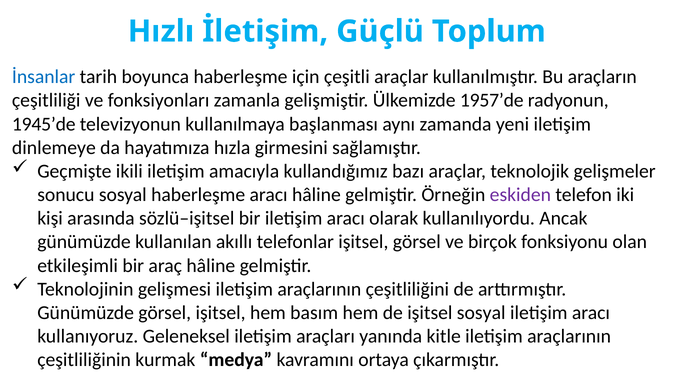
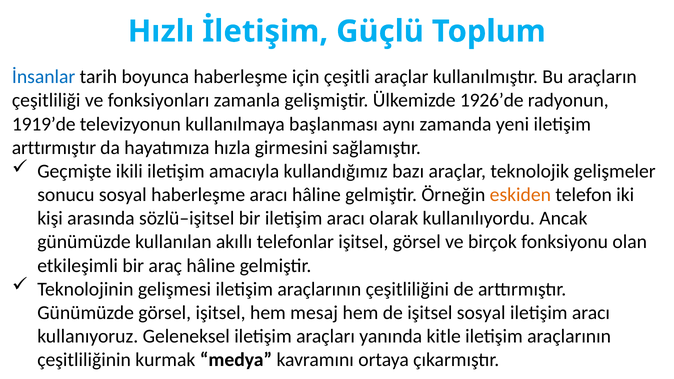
1957’de: 1957’de -> 1926’de
1945’de: 1945’de -> 1919’de
dinlemeye at (54, 148): dinlemeye -> arttırmıştır
eskiden colour: purple -> orange
basım: basım -> mesaj
